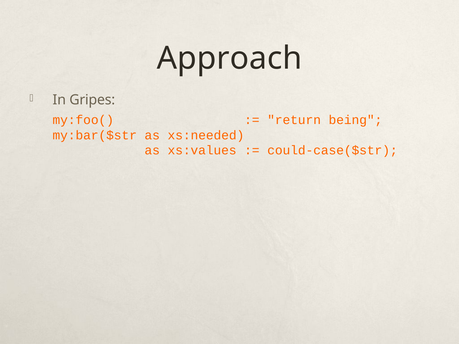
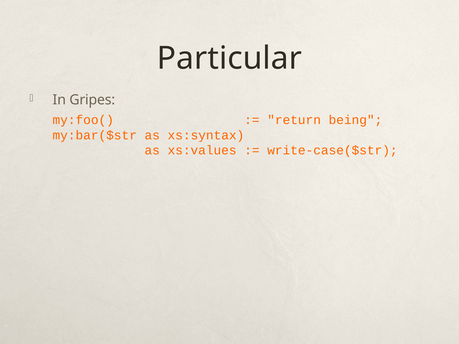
Approach: Approach -> Particular
xs:needed: xs:needed -> xs:syntax
could-case($str: could-case($str -> write-case($str
